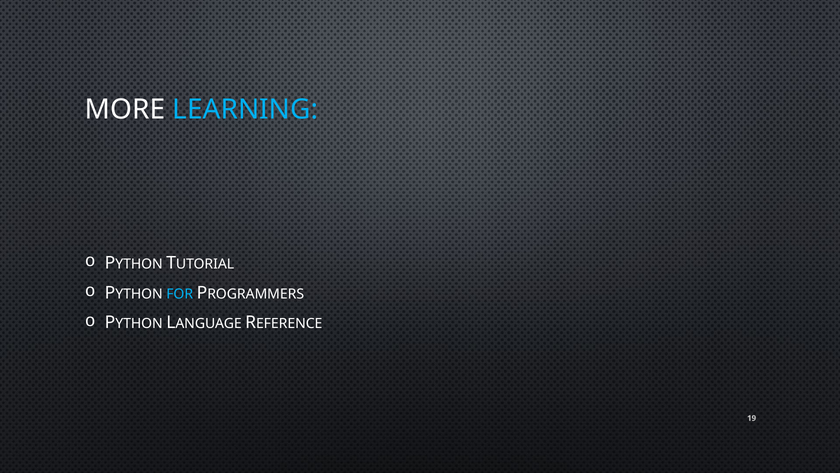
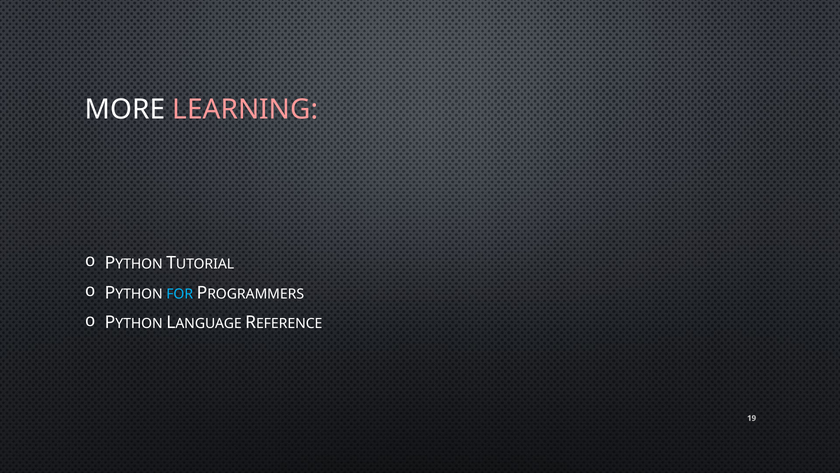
LEARNING colour: light blue -> pink
